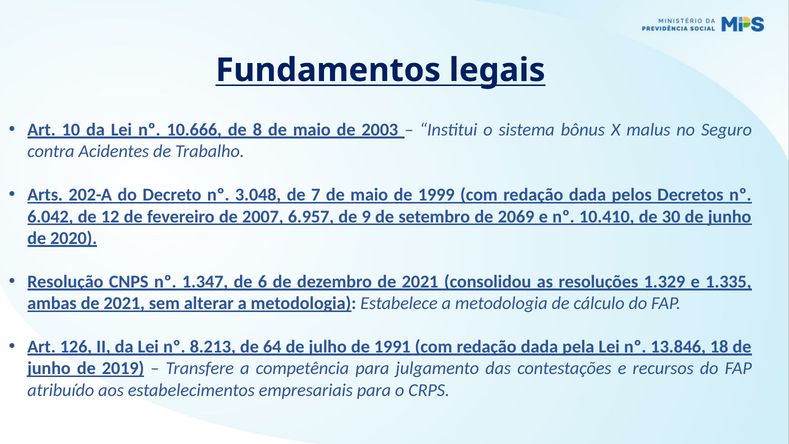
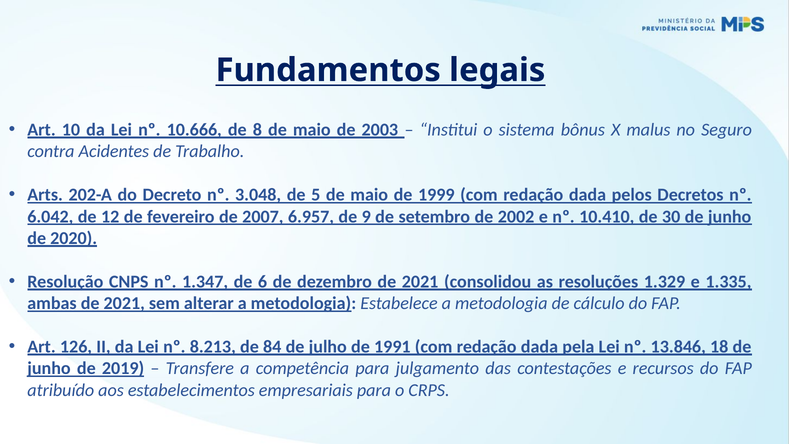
7: 7 -> 5
2069: 2069 -> 2002
64: 64 -> 84
